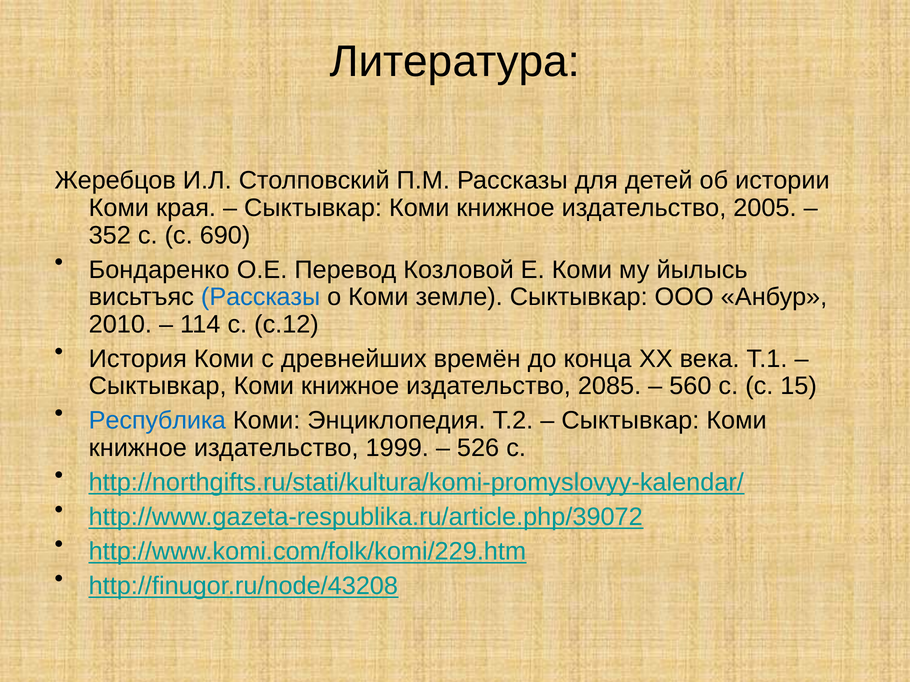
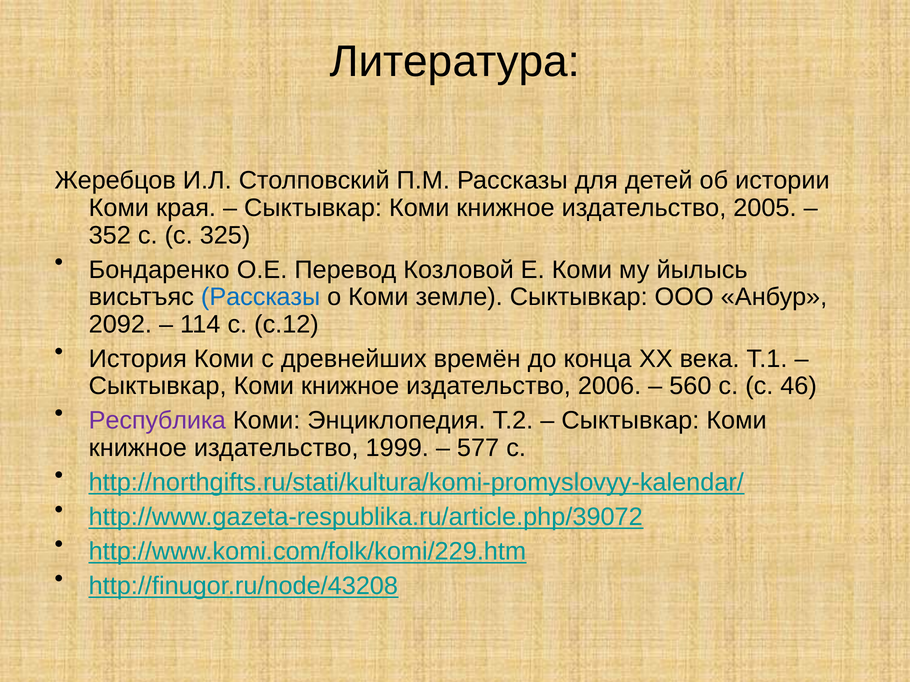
690: 690 -> 325
2010: 2010 -> 2092
2085: 2085 -> 2006
15: 15 -> 46
Республика colour: blue -> purple
526: 526 -> 577
